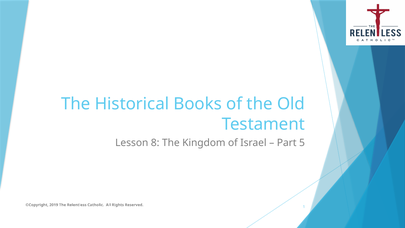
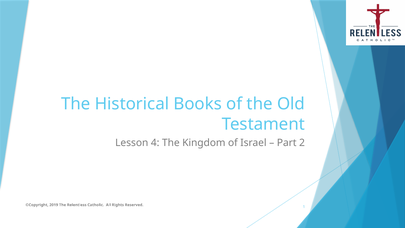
8: 8 -> 4
5: 5 -> 2
